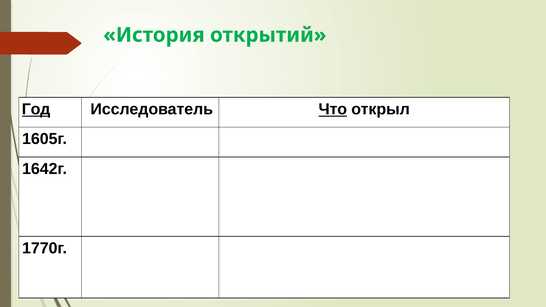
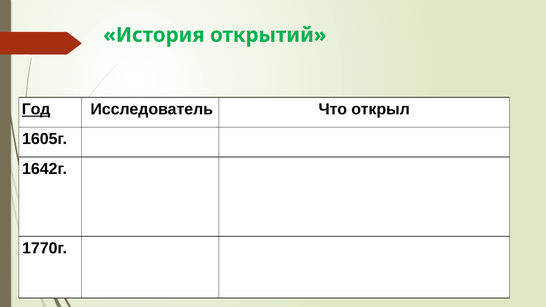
Что underline: present -> none
